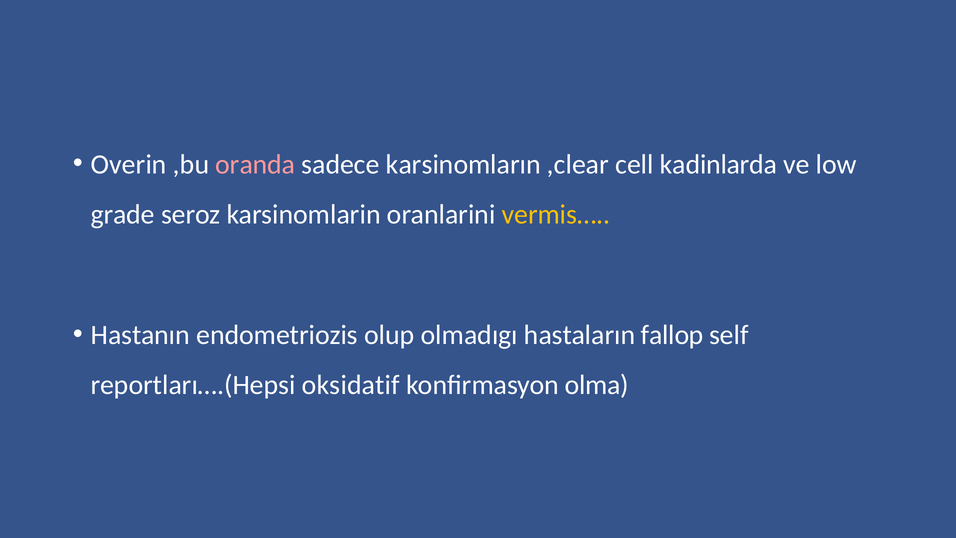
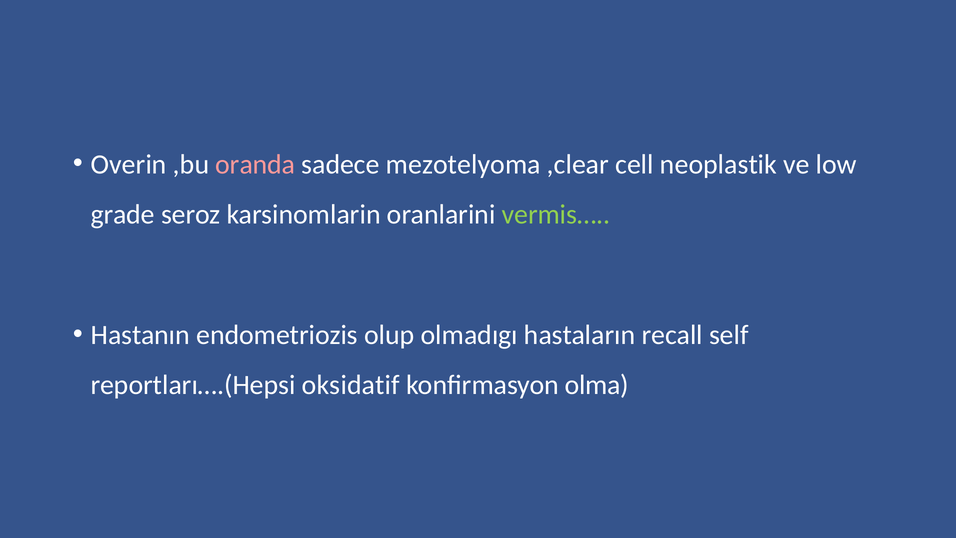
karsinomların: karsinomların -> mezotelyoma
kadinlarda: kadinlarda -> neoplastik
vermis… colour: yellow -> light green
fallop: fallop -> recall
